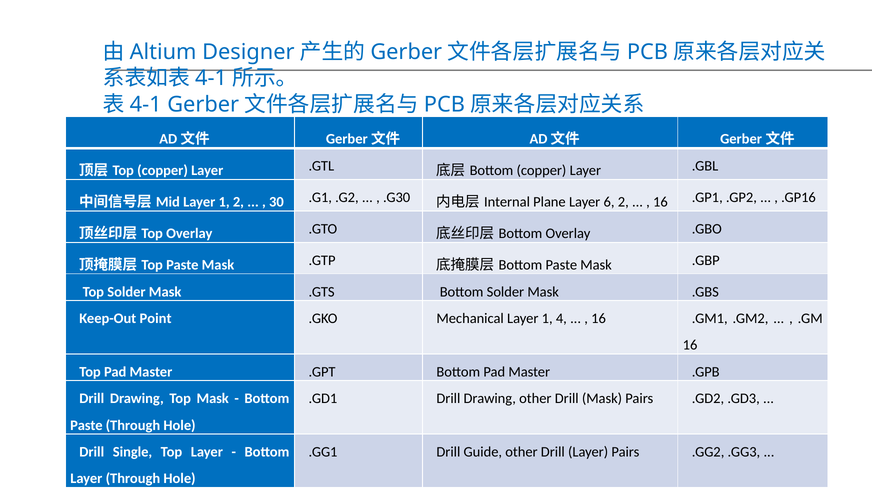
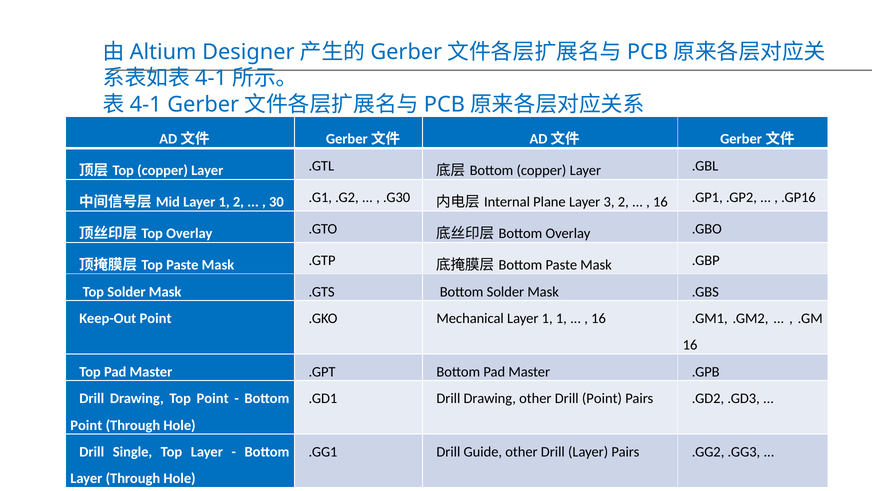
6: 6 -> 3
1 4: 4 -> 1
Top Mask: Mask -> Point
Drill Mask: Mask -> Point
Paste at (86, 425): Paste -> Point
